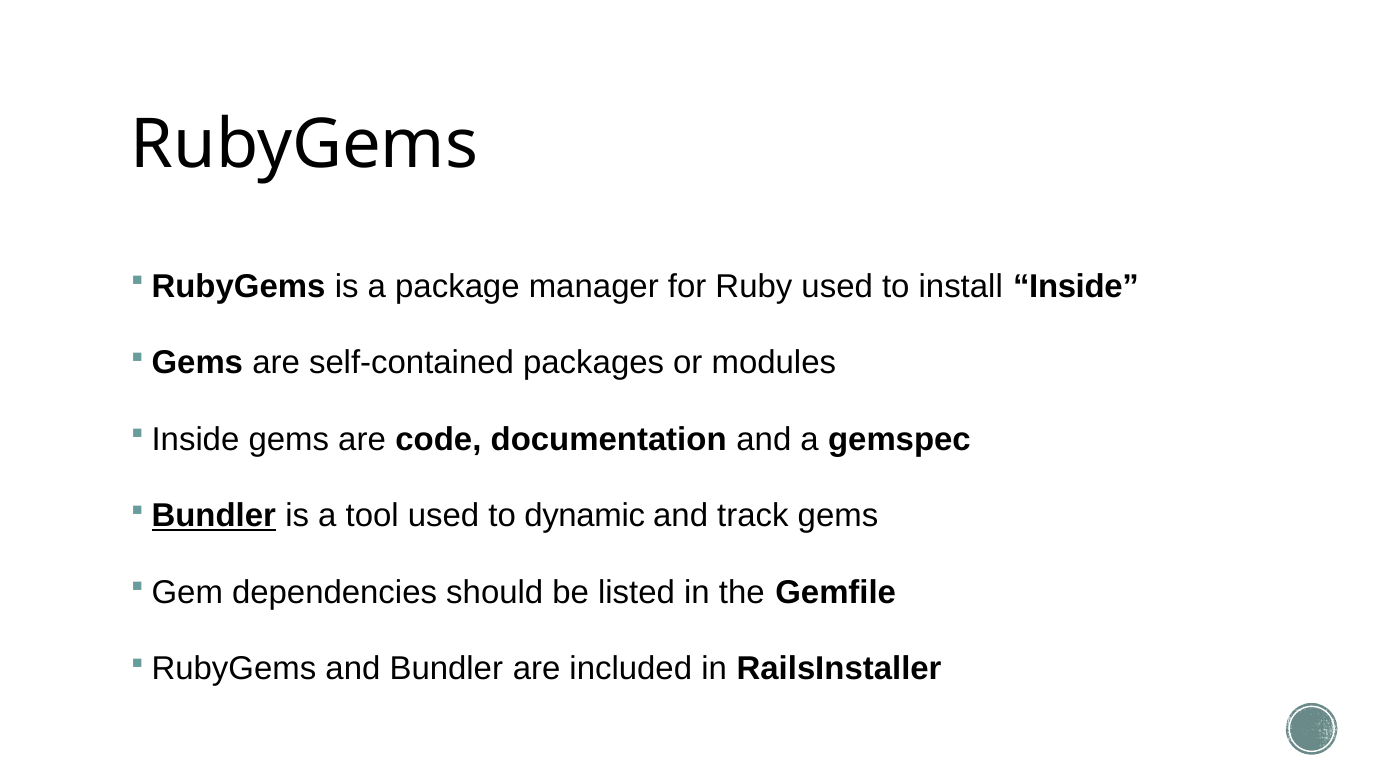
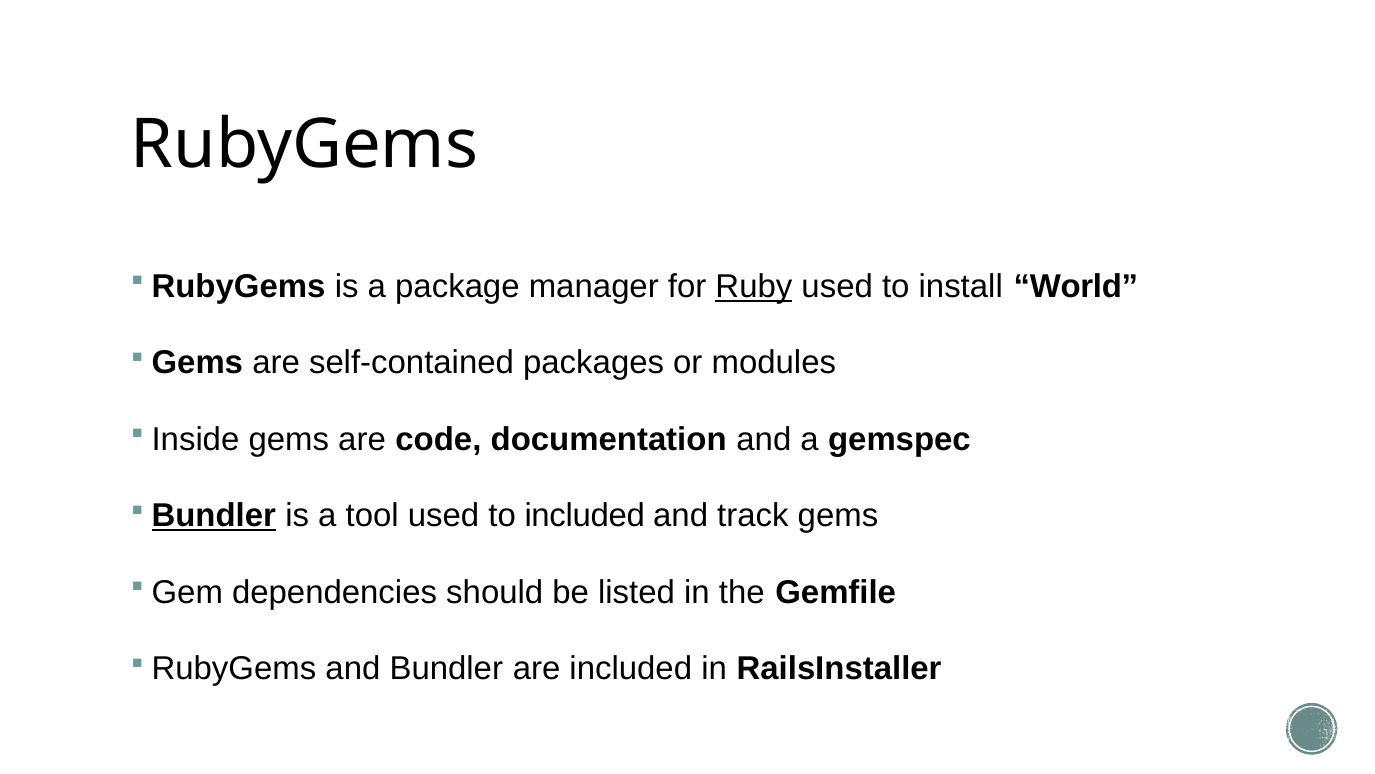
Ruby underline: none -> present
install Inside: Inside -> World
to dynamic: dynamic -> included
